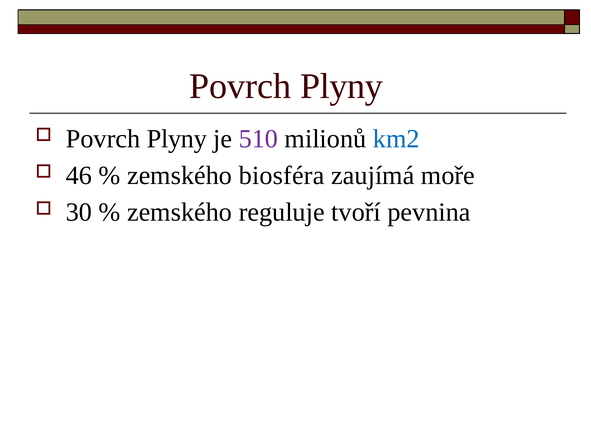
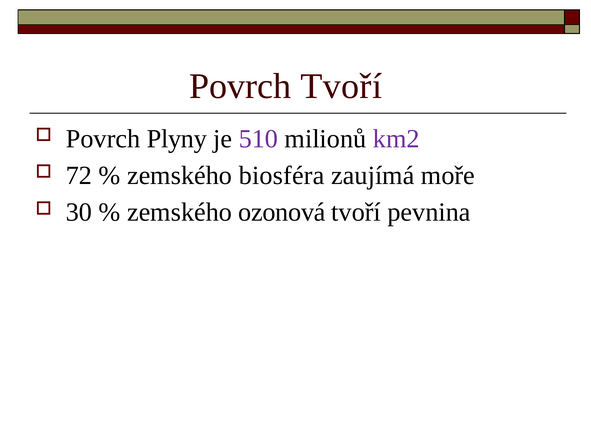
Plyny at (342, 86): Plyny -> Tvoří
km2 colour: blue -> purple
46: 46 -> 72
reguluje: reguluje -> ozonová
